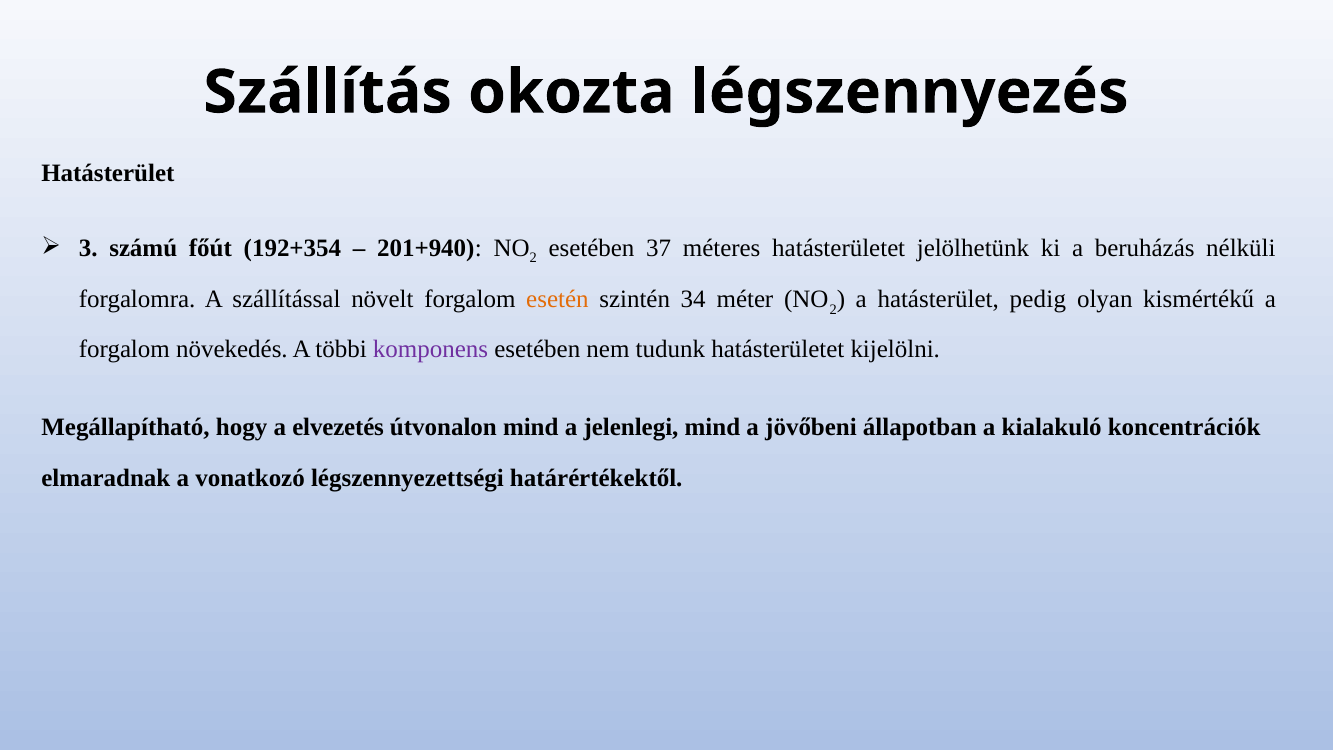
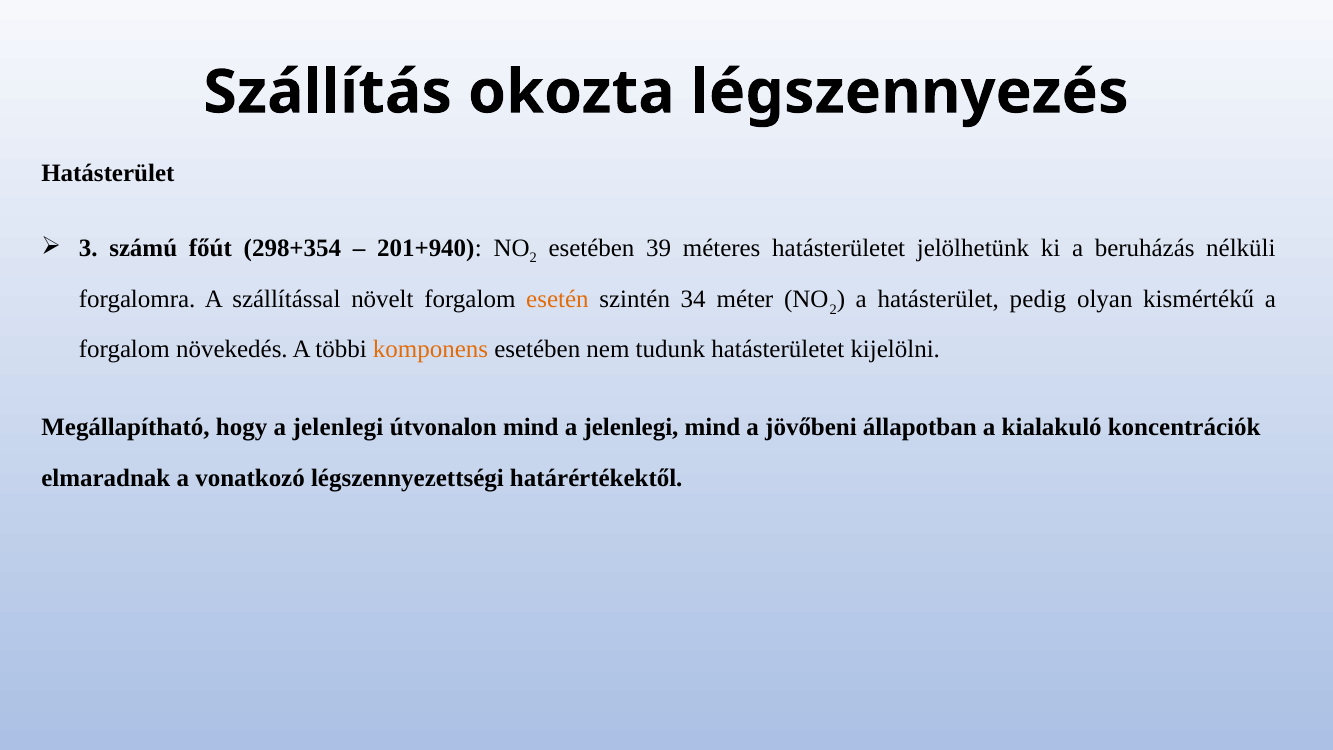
192+354: 192+354 -> 298+354
37: 37 -> 39
komponens colour: purple -> orange
hogy a elvezetés: elvezetés -> jelenlegi
